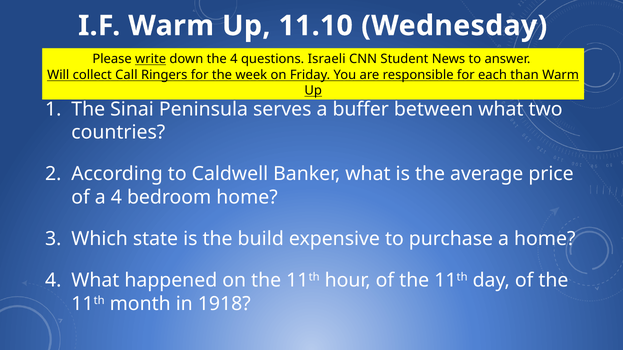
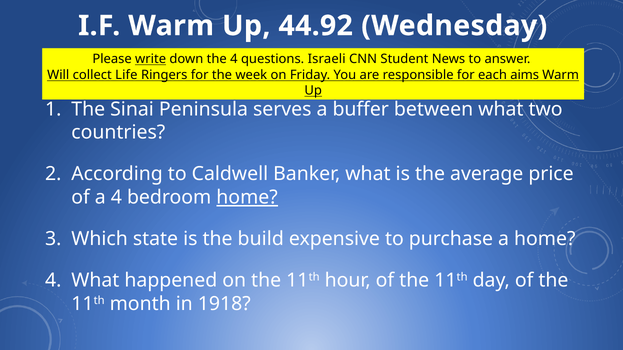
11.10: 11.10 -> 44.92
Call: Call -> Life
than: than -> aims
home at (247, 198) underline: none -> present
